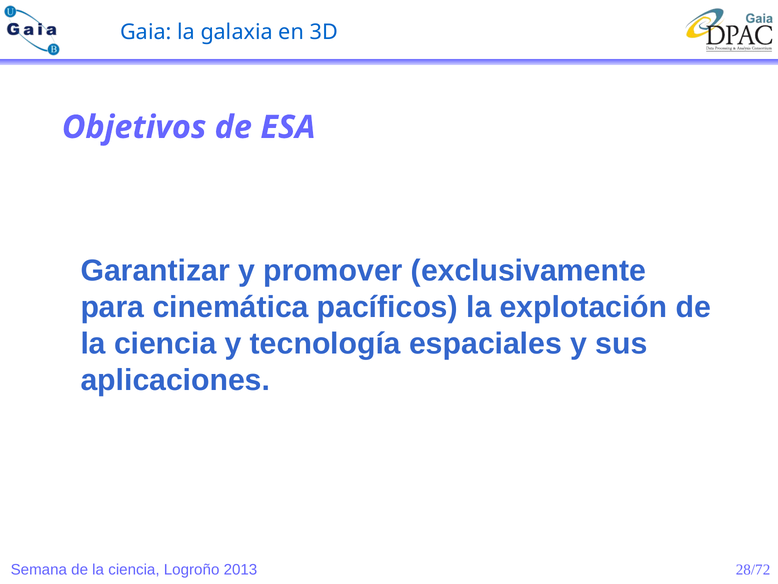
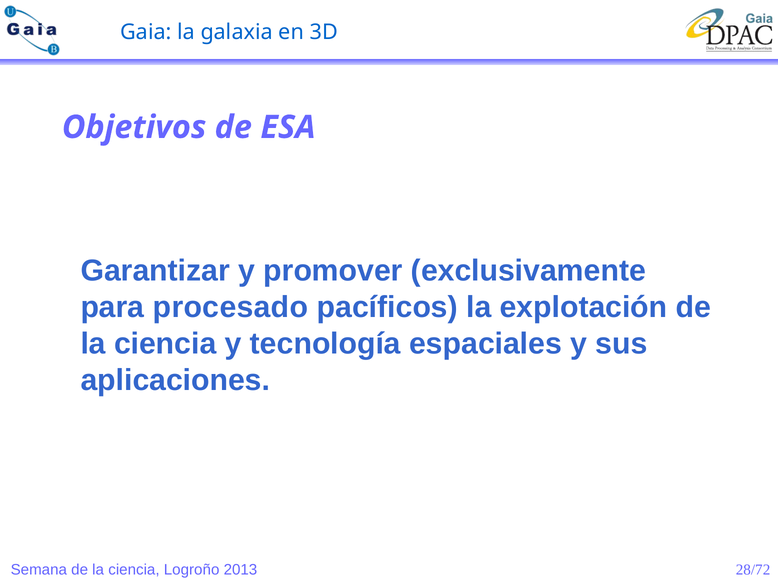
cinemática: cinemática -> procesado
